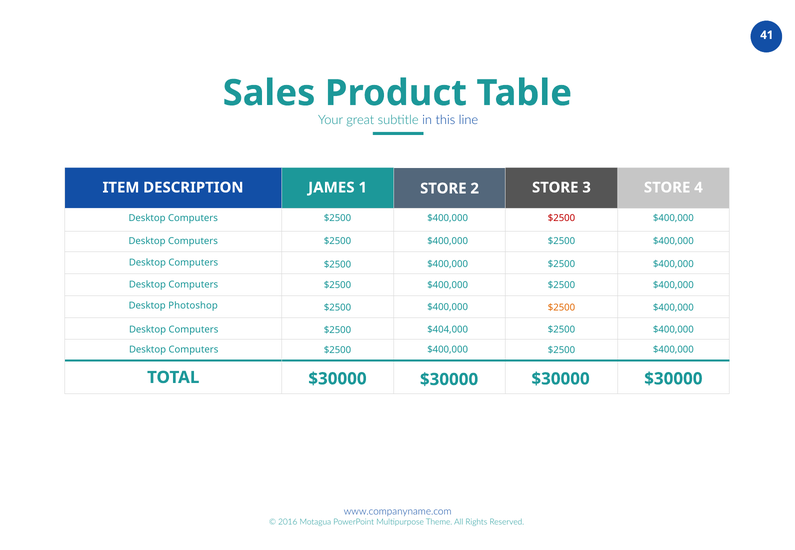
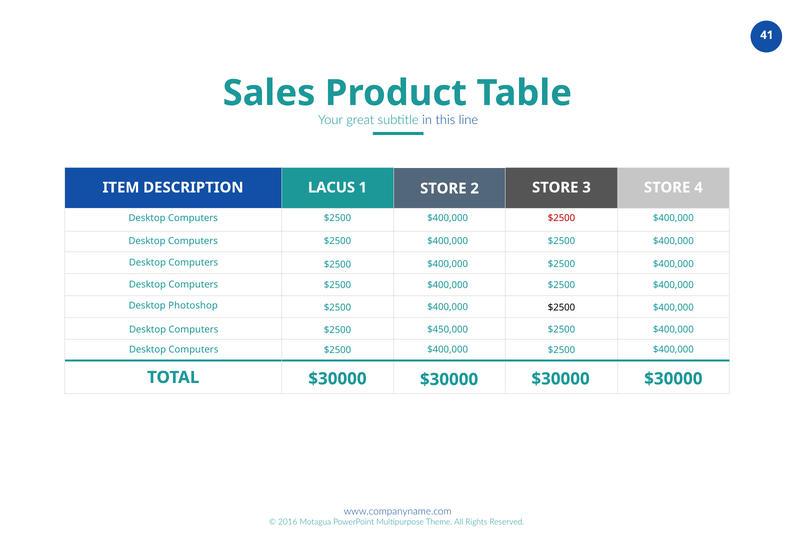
JAMES: JAMES -> LACUS
$2500 at (561, 308) colour: orange -> black
$404,000: $404,000 -> $450,000
